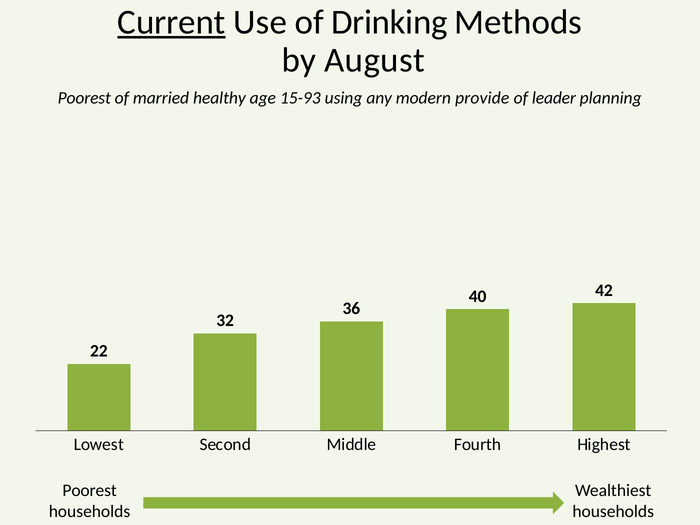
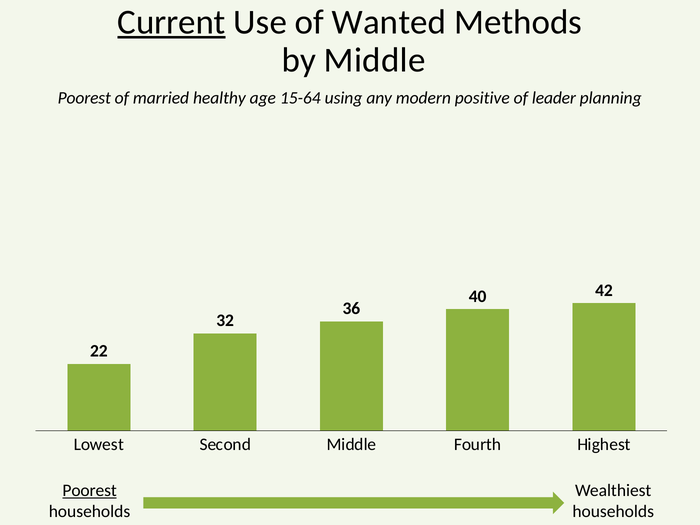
Drinking: Drinking -> Wanted
by August: August -> Middle
15-93: 15-93 -> 15-64
provide: provide -> positive
Poorest at (90, 490) underline: none -> present
